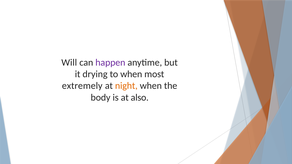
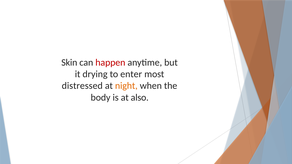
Will: Will -> Skin
happen colour: purple -> red
to when: when -> enter
extremely: extremely -> distressed
